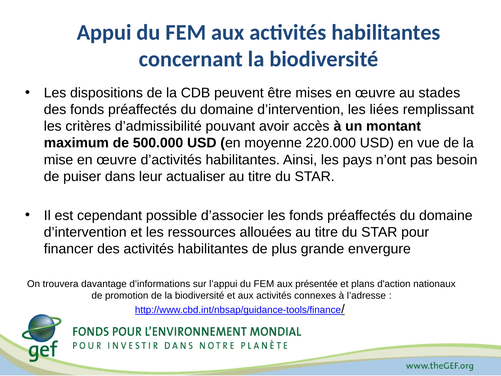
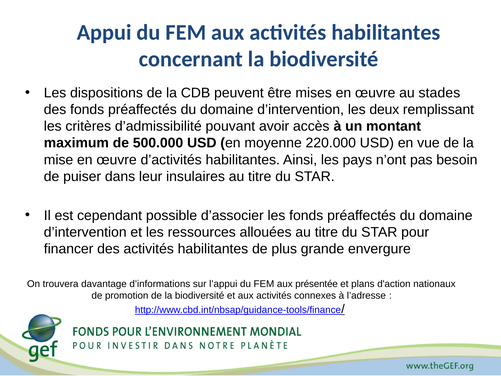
liées: liées -> deux
actualiser: actualiser -> insulaires
